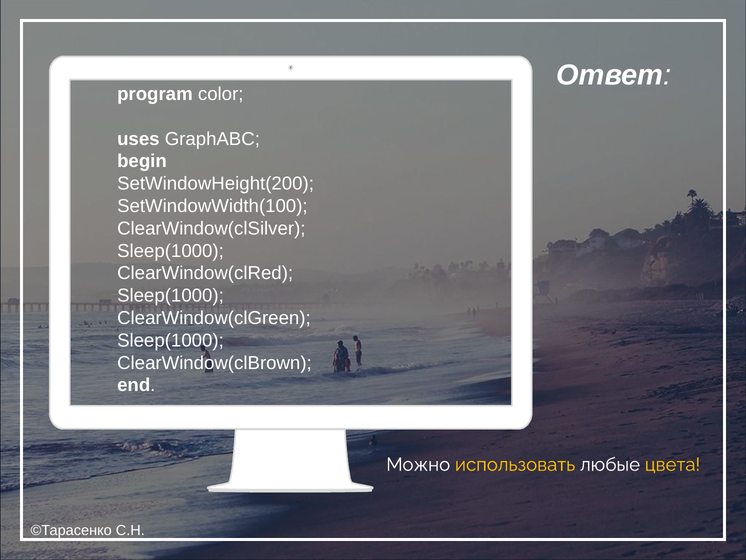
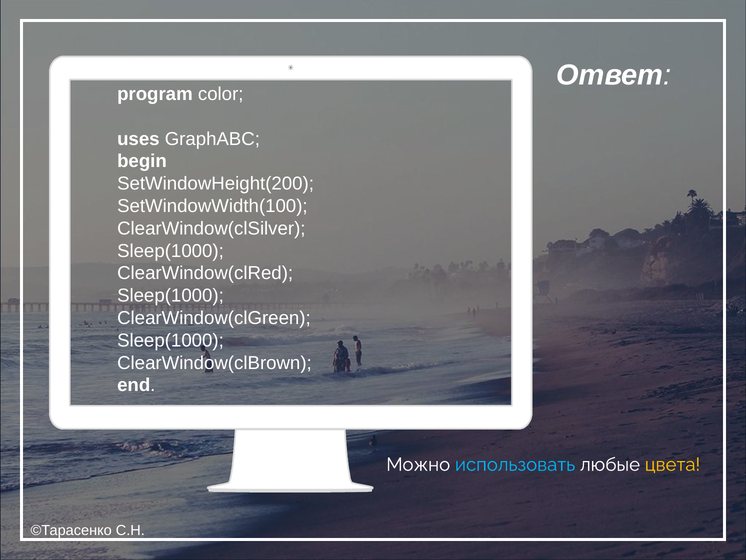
использовать colour: yellow -> light blue
